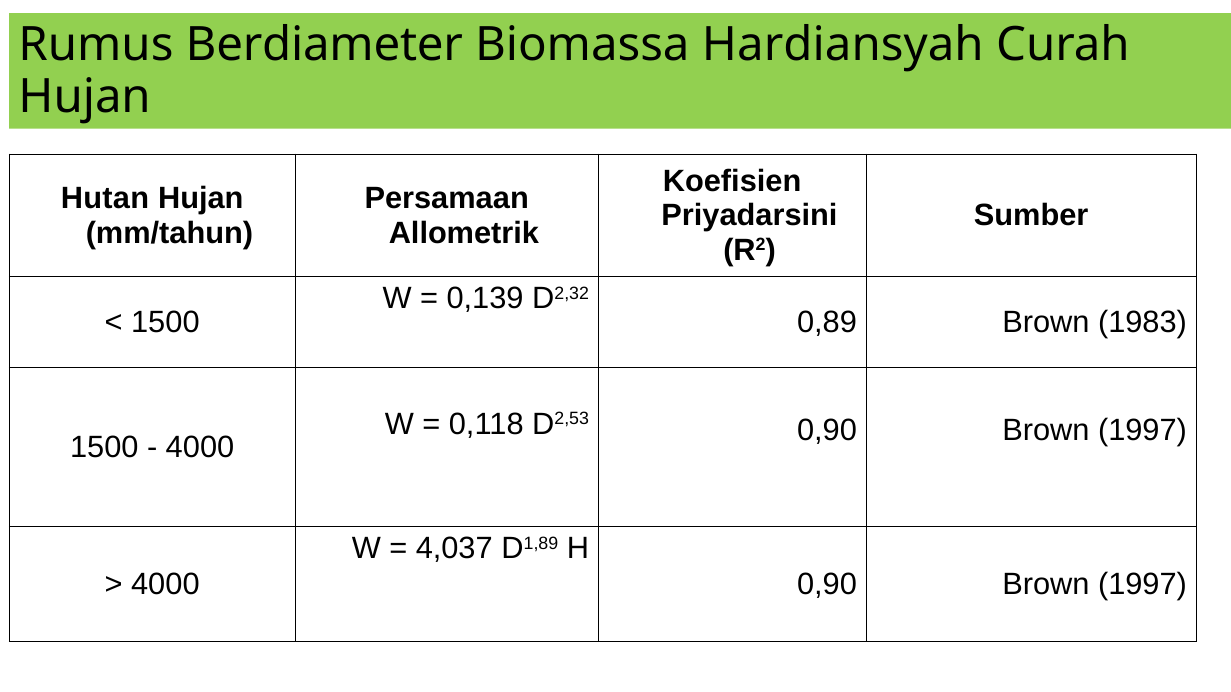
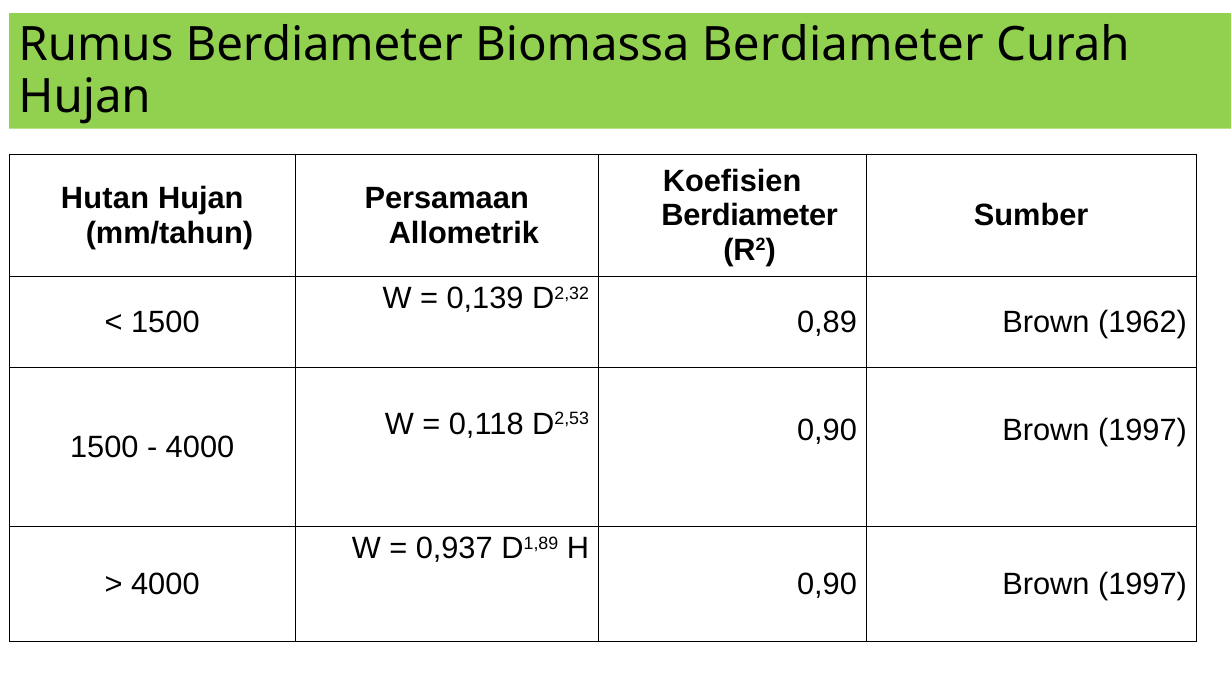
Biomassa Hardiansyah: Hardiansyah -> Berdiameter
Priyadarsini at (750, 216): Priyadarsini -> Berdiameter
1983: 1983 -> 1962
4,037: 4,037 -> 0,937
